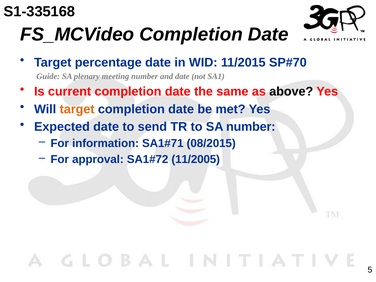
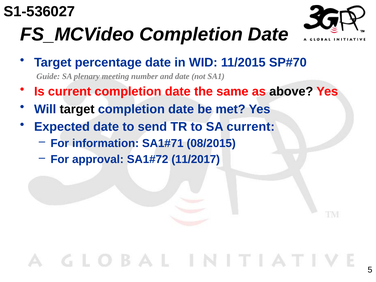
S1-335168: S1-335168 -> S1-536027
target at (77, 109) colour: orange -> black
SA number: number -> current
11/2005: 11/2005 -> 11/2017
